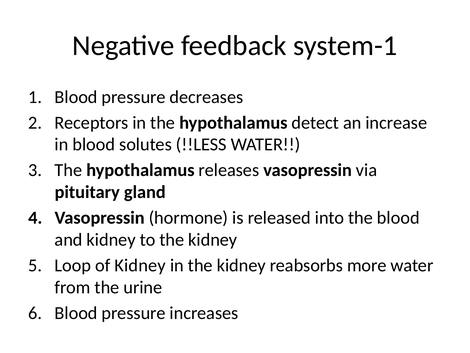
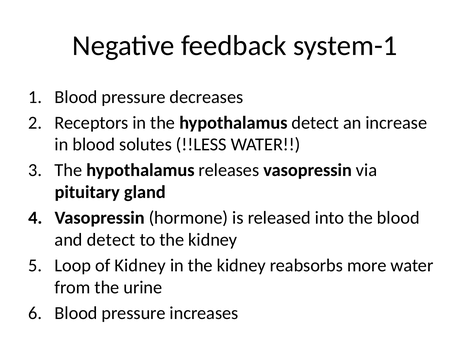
and kidney: kidney -> detect
